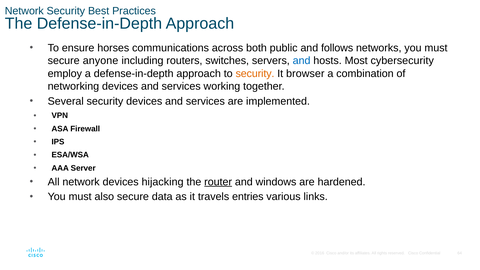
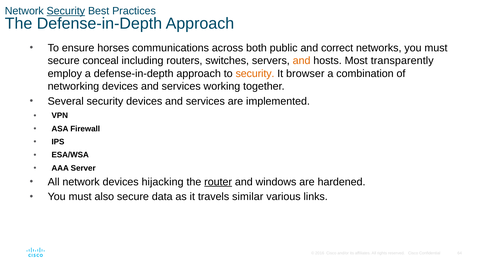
Security at (66, 11) underline: none -> present
follows: follows -> correct
anyone: anyone -> conceal
and at (302, 61) colour: blue -> orange
cybersecurity: cybersecurity -> transparently
entries: entries -> similar
